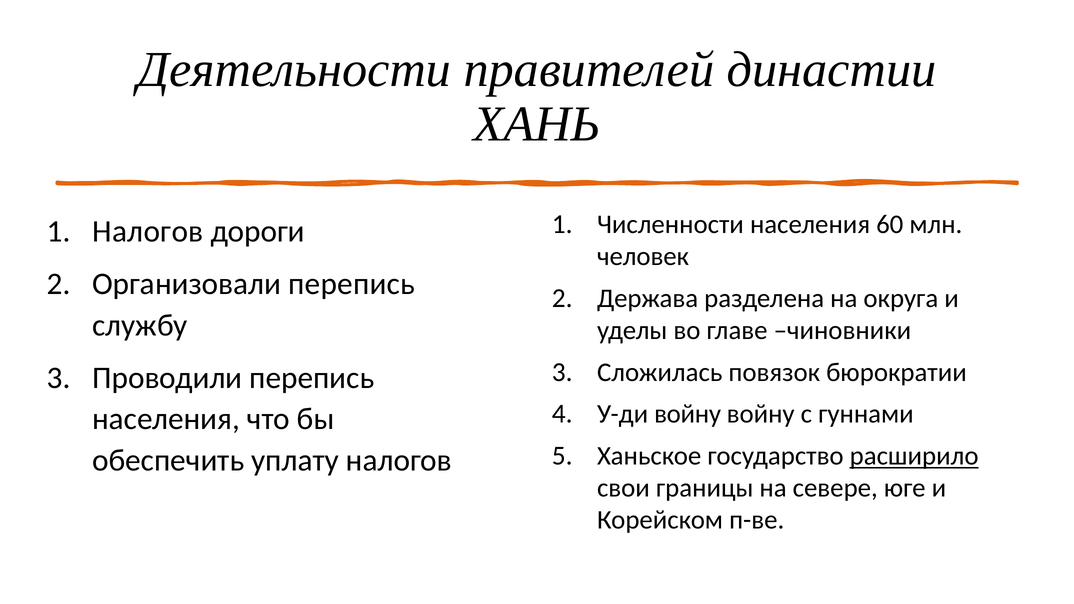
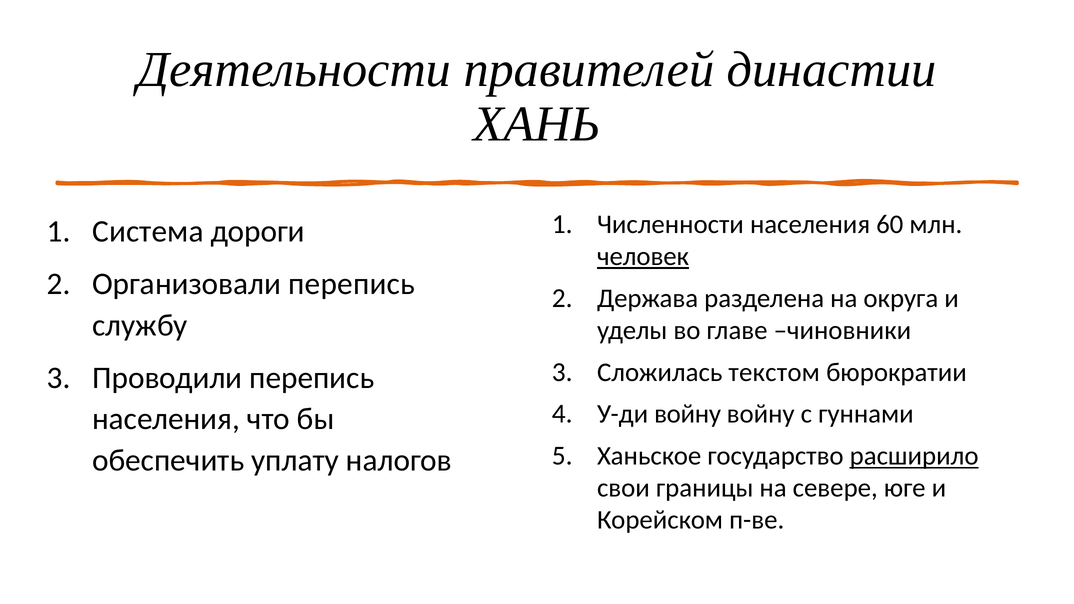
Налогов at (148, 232): Налогов -> Система
человек underline: none -> present
повязок: повязок -> текстом
